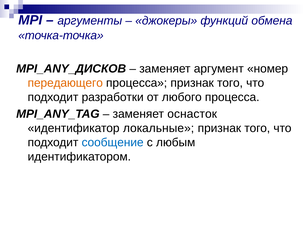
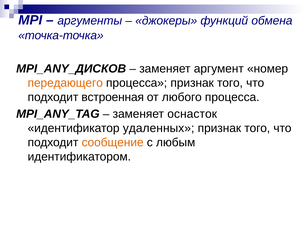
разработки: разработки -> встроенная
локальные: локальные -> удаленных
сообщение colour: blue -> orange
